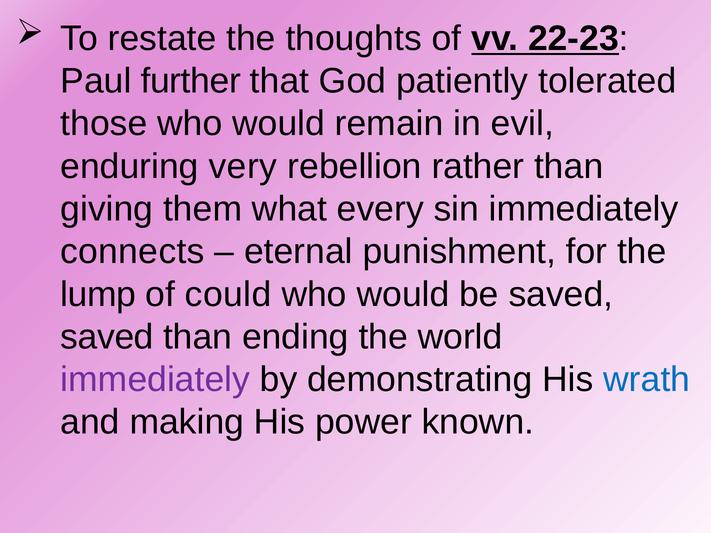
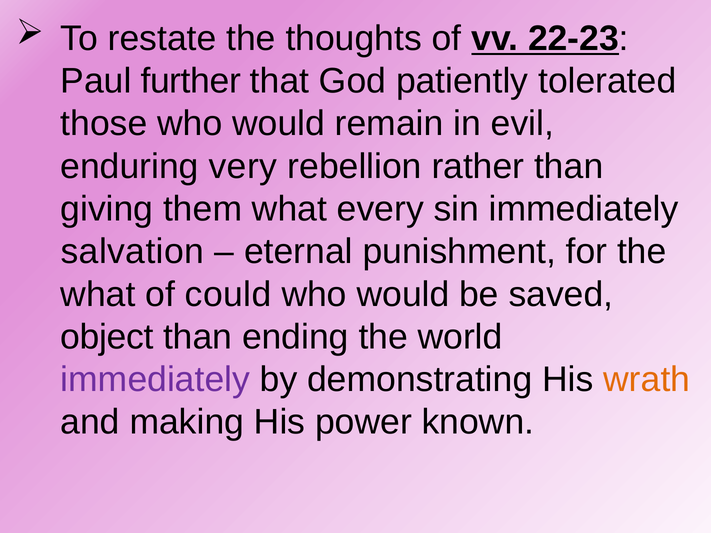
connects: connects -> salvation
lump at (98, 294): lump -> what
saved at (107, 337): saved -> object
wrath colour: blue -> orange
